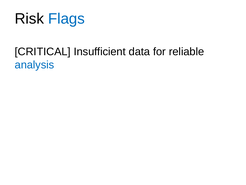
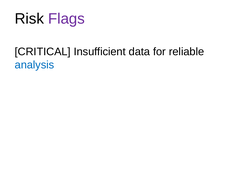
Flags colour: blue -> purple
